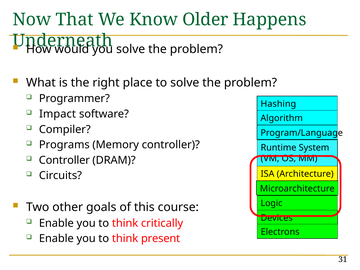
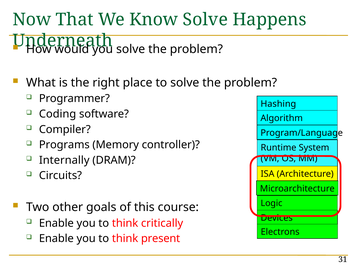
Know Older: Older -> Solve
Impact: Impact -> Coding
Controller at (64, 160): Controller -> Internally
